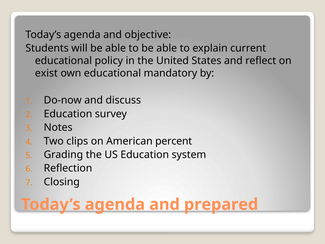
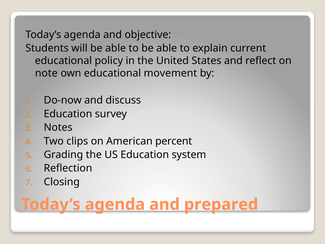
exist: exist -> note
mandatory: mandatory -> movement
